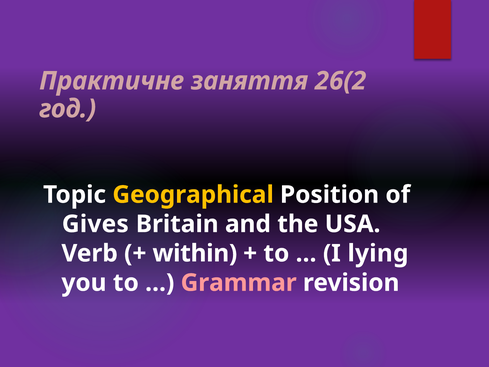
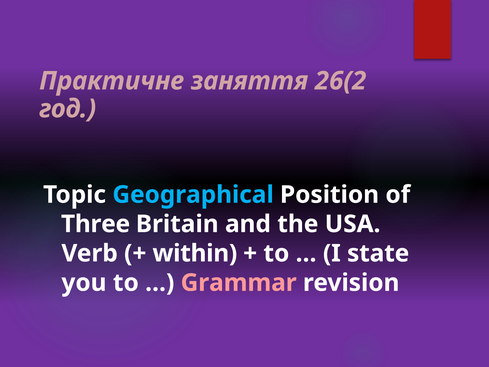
Geographical colour: yellow -> light blue
Gives: Gives -> Three
lying: lying -> state
